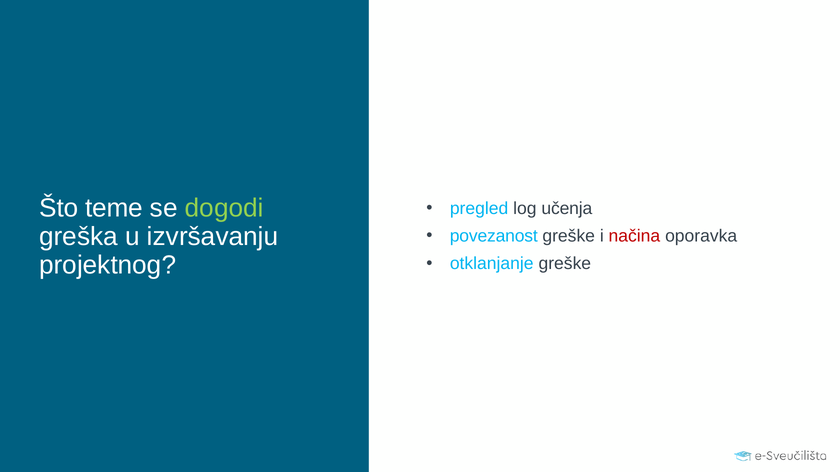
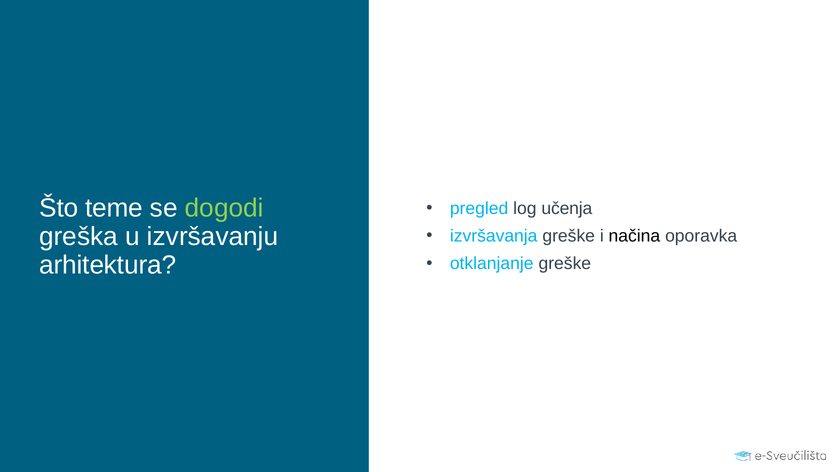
povezanost: povezanost -> izvršavanja
načina colour: red -> black
projektnog: projektnog -> arhitektura
